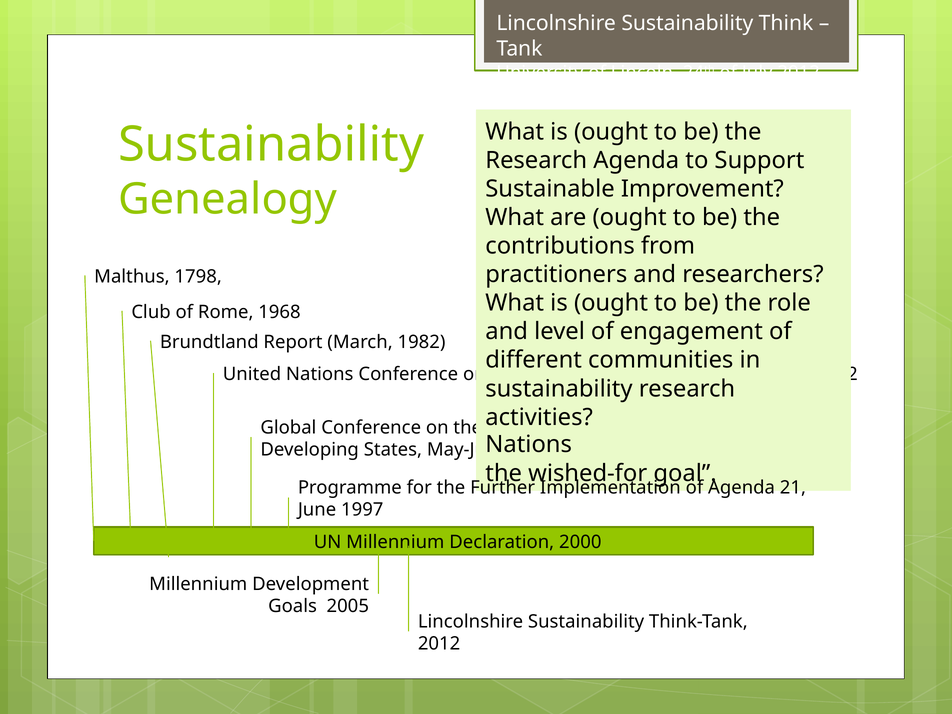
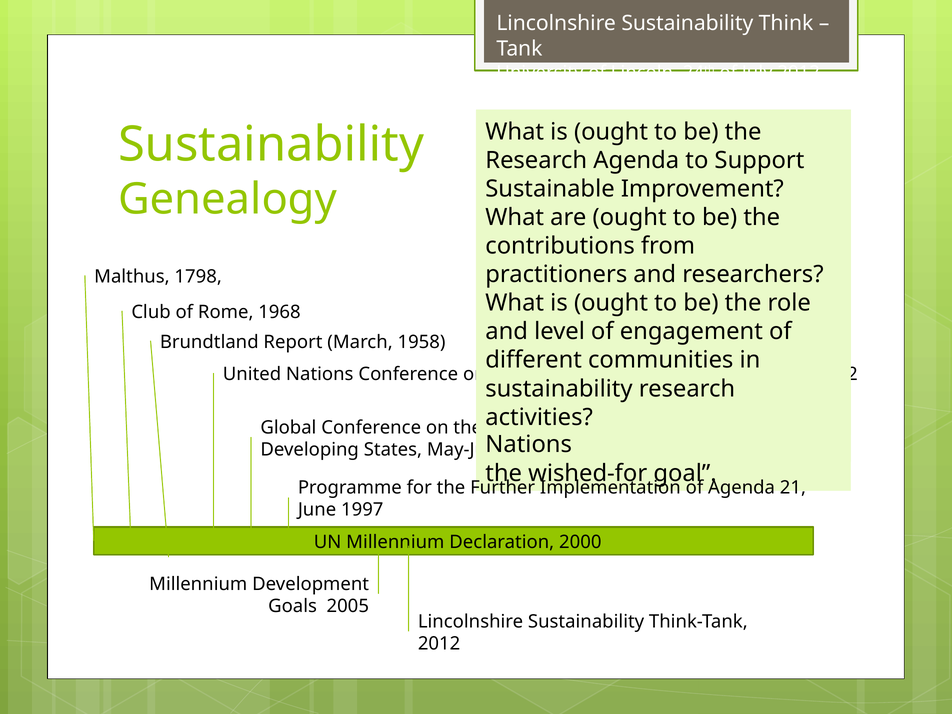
1982: 1982 -> 1958
